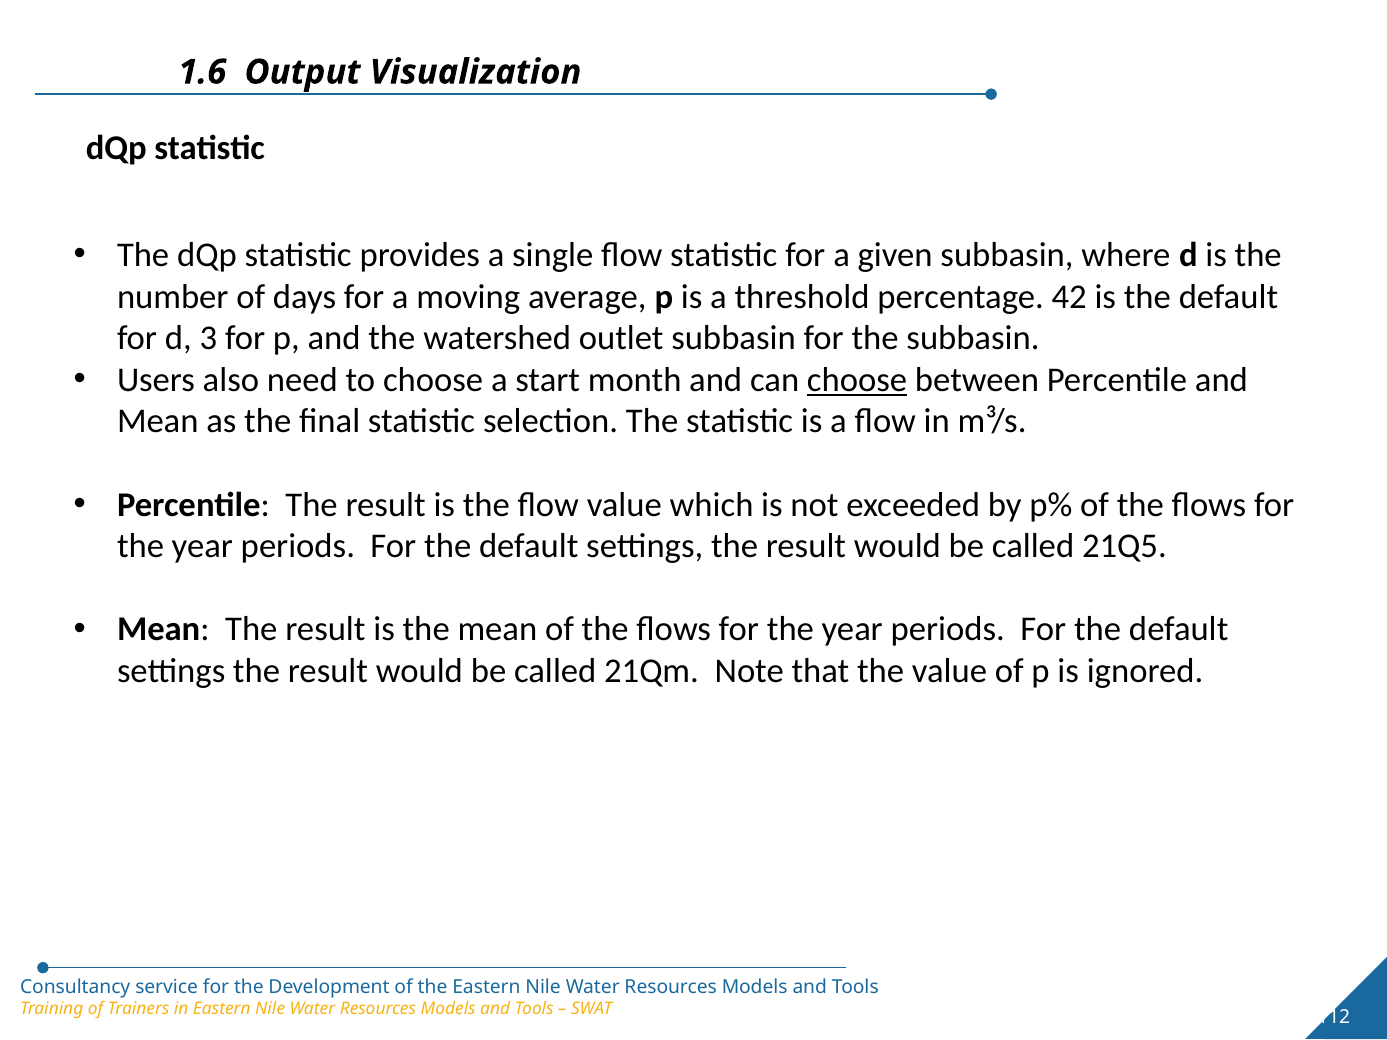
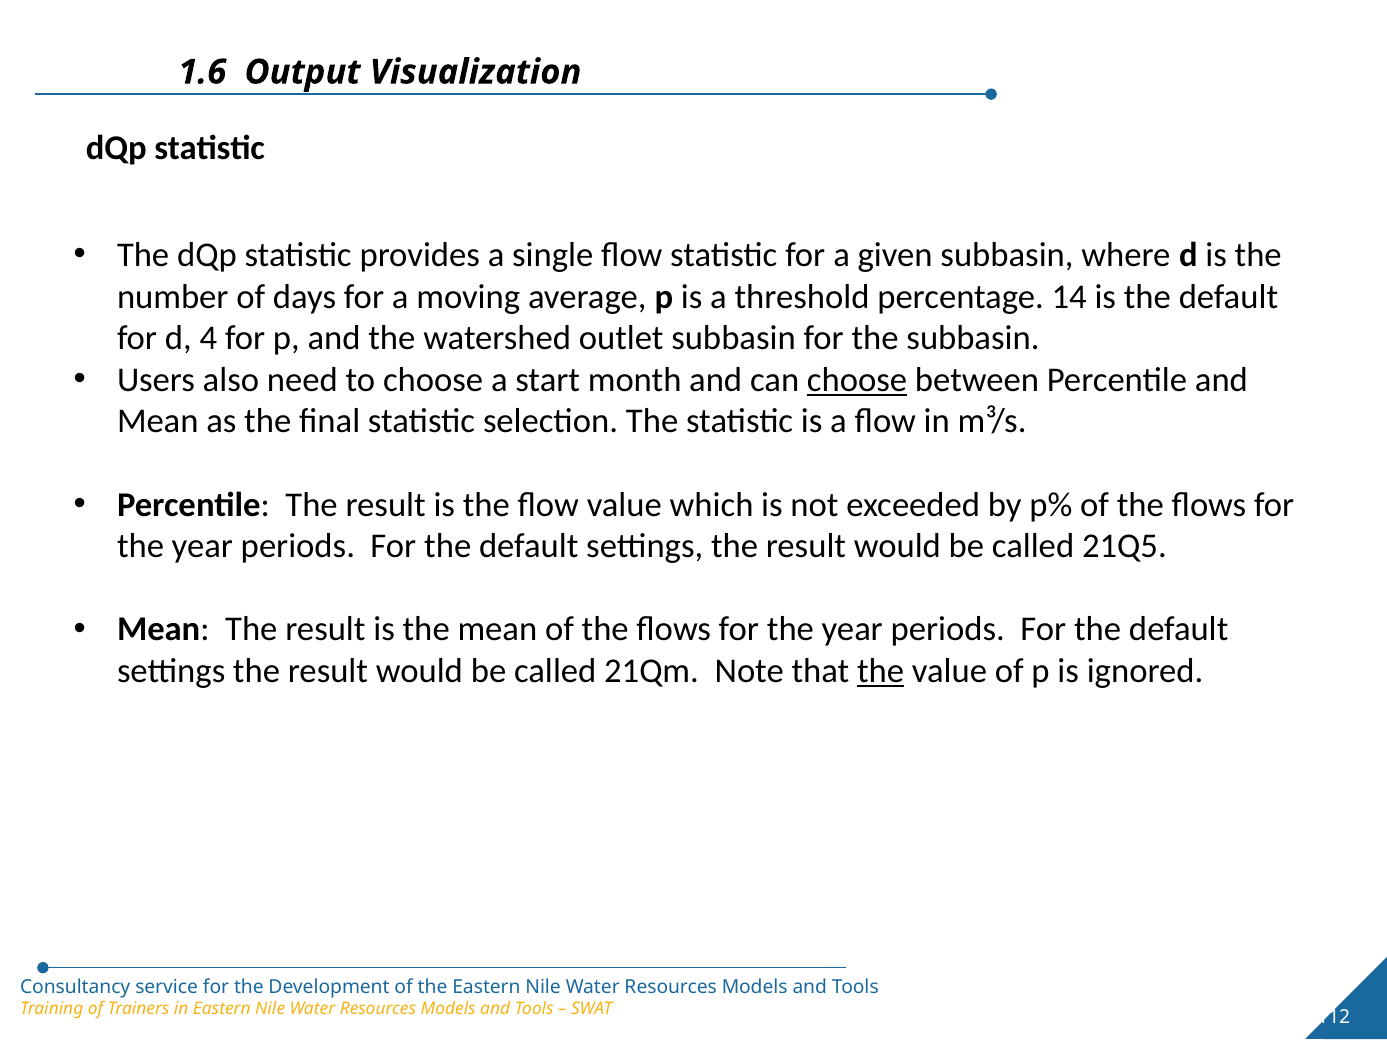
42: 42 -> 14
3: 3 -> 4
the at (881, 671) underline: none -> present
